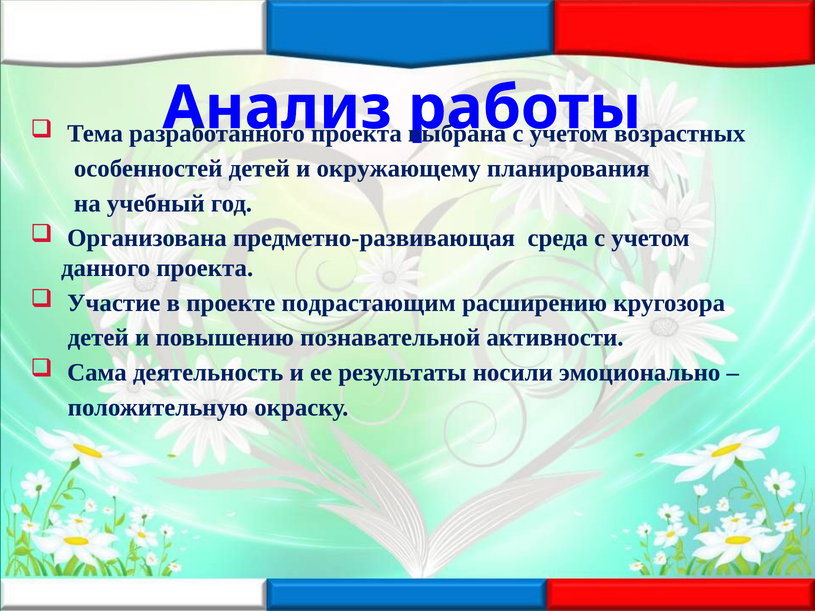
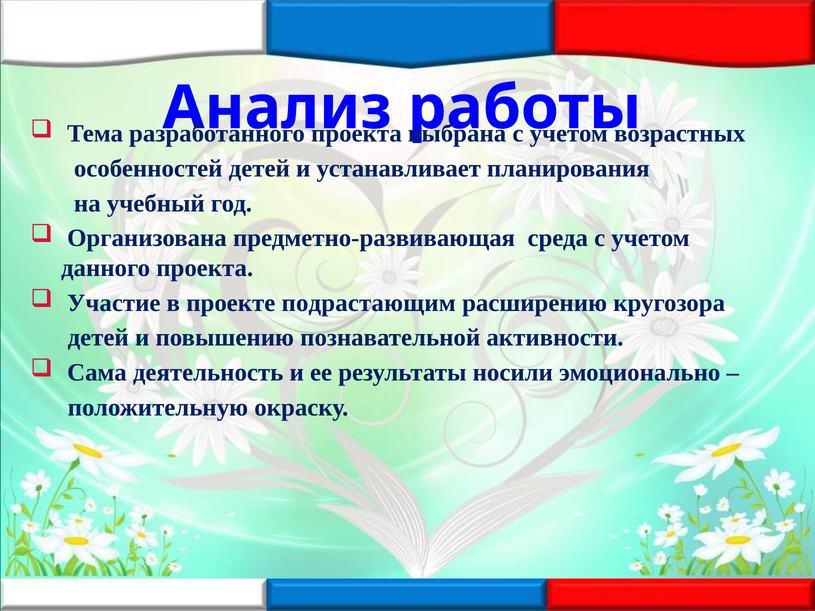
окружающему: окружающему -> устанавливает
